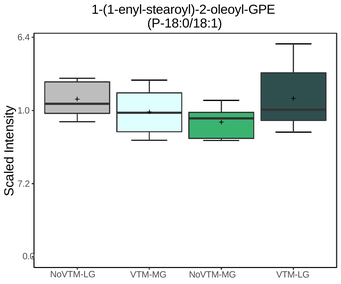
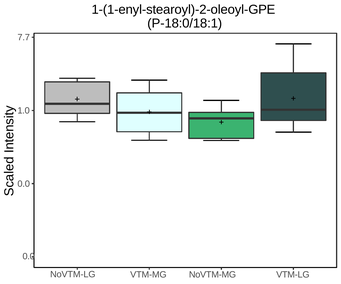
6.4: 6.4 -> 7.7
7.2 at (24, 184): 7.2 -> 0.0
